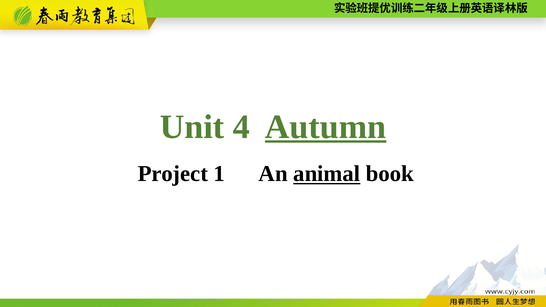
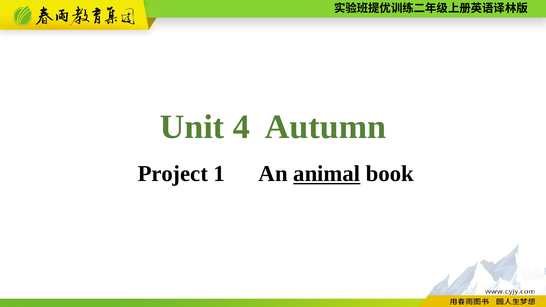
Autumn underline: present -> none
